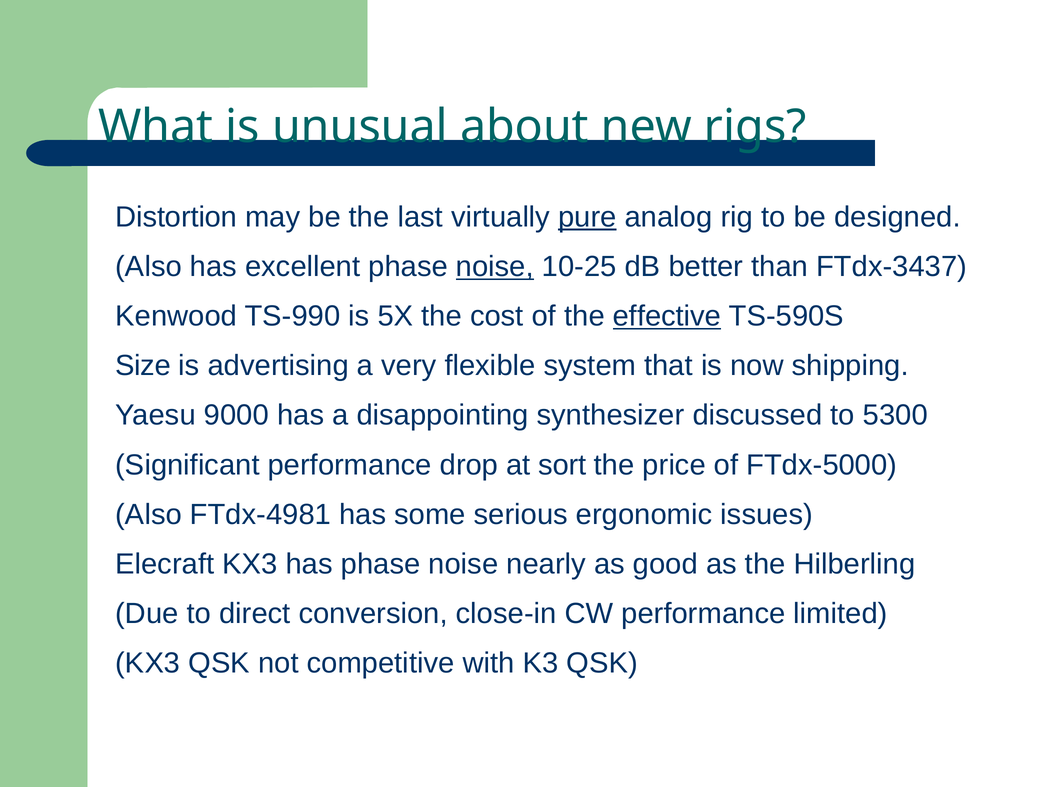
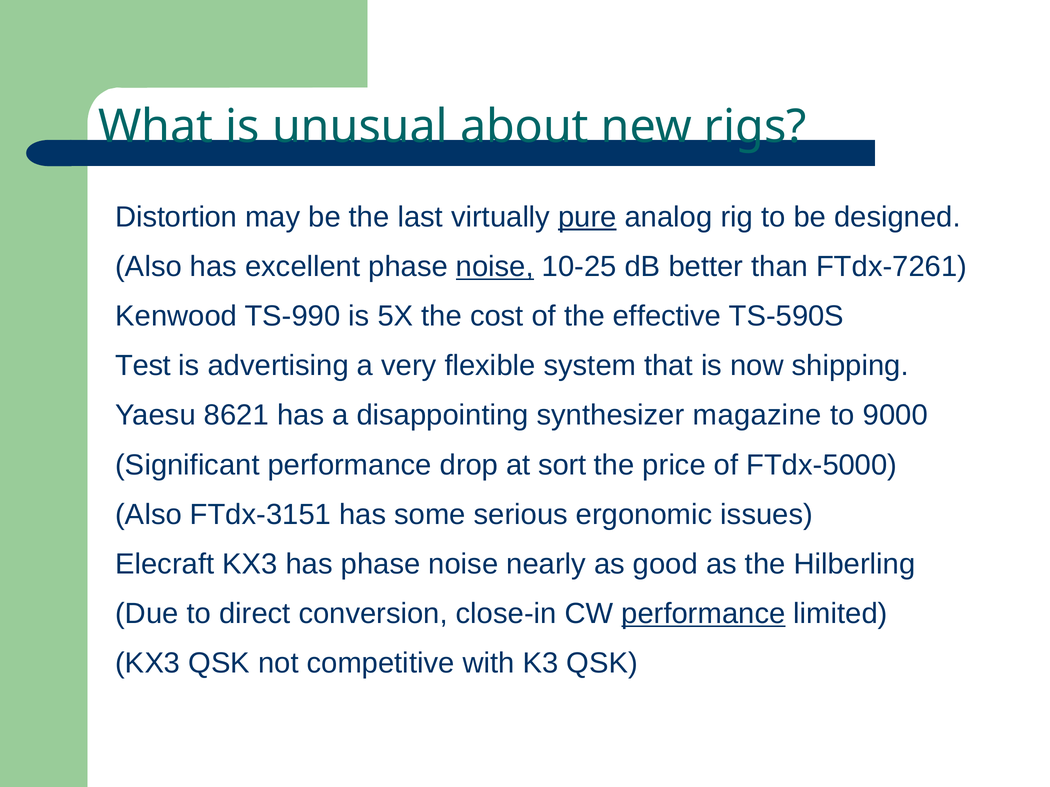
FTdx-3437: FTdx-3437 -> FTdx-7261
effective underline: present -> none
Size: Size -> Test
9000: 9000 -> 8621
discussed: discussed -> magazine
5300: 5300 -> 9000
FTdx-4981: FTdx-4981 -> FTdx-3151
performance at (703, 614) underline: none -> present
